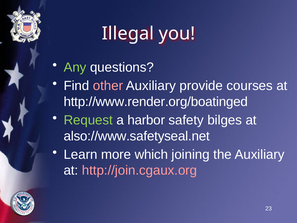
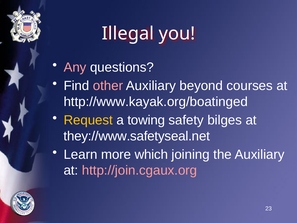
Any colour: light green -> pink
provide: provide -> beyond
http://www.render.org/boatinged: http://www.render.org/boatinged -> http://www.kayak.org/boatinged
Request colour: light green -> yellow
harbor: harbor -> towing
also://www.safetyseal.net: also://www.safetyseal.net -> they://www.safetyseal.net
